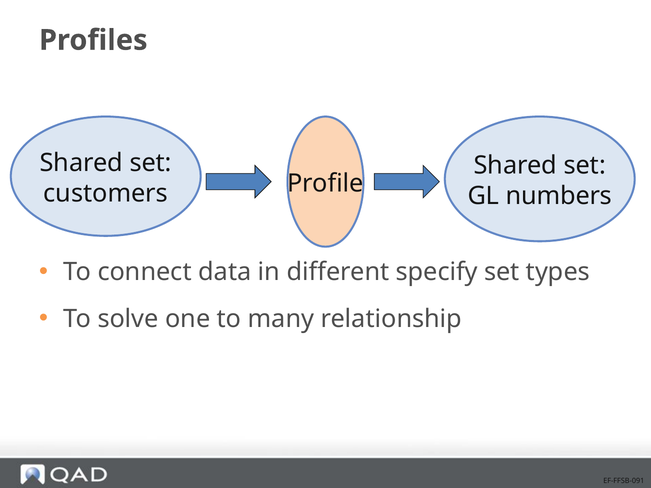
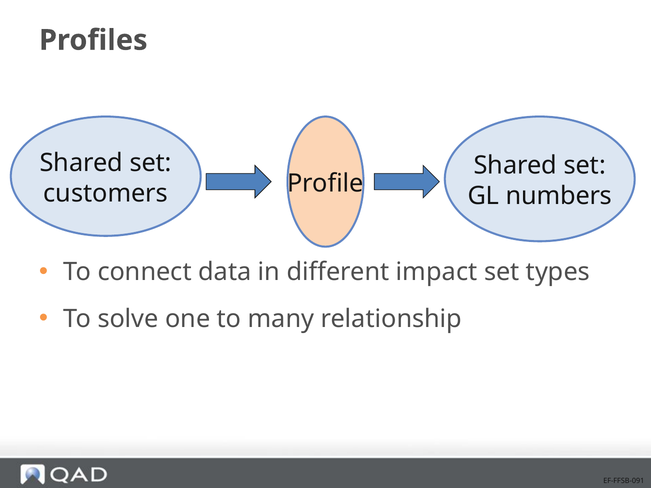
specify: specify -> impact
